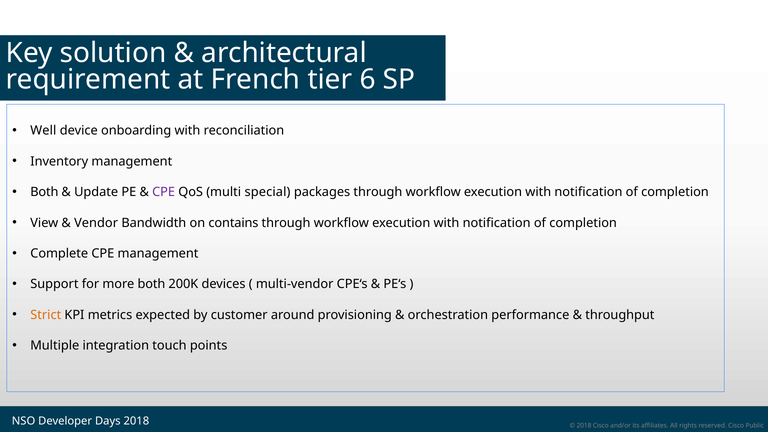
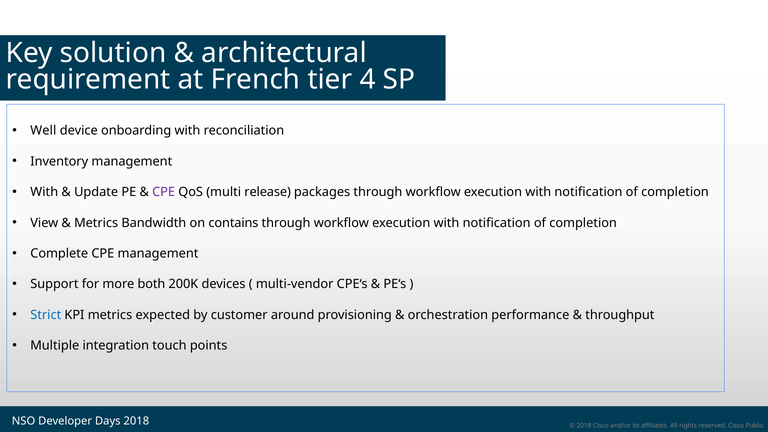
6: 6 -> 4
Both at (44, 192): Both -> With
special: special -> release
Vendor at (96, 223): Vendor -> Metrics
Strict colour: orange -> blue
